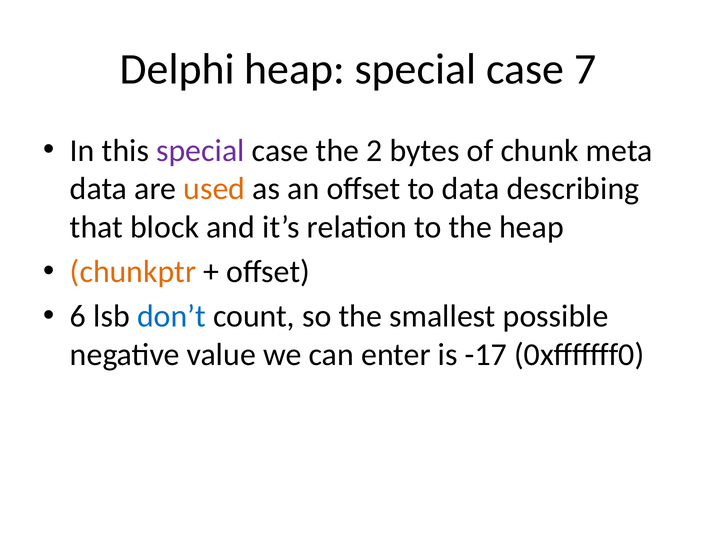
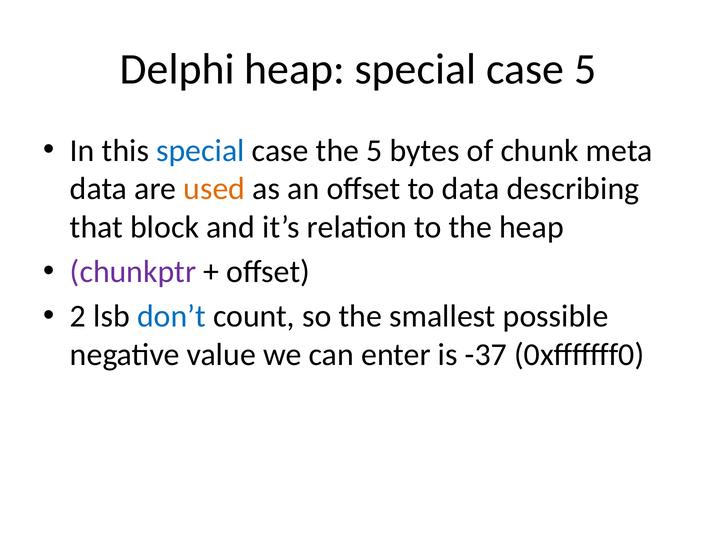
case 7: 7 -> 5
special at (200, 150) colour: purple -> blue
the 2: 2 -> 5
chunkptr colour: orange -> purple
6: 6 -> 2
-17: -17 -> -37
